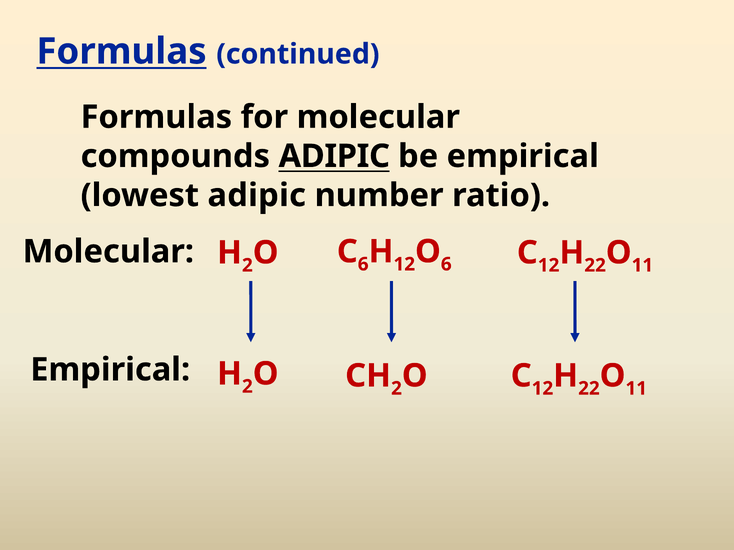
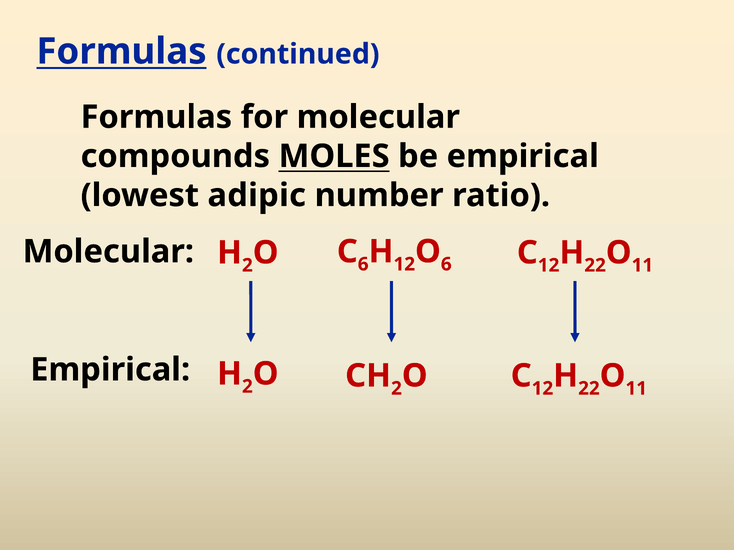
compounds ADIPIC: ADIPIC -> MOLES
